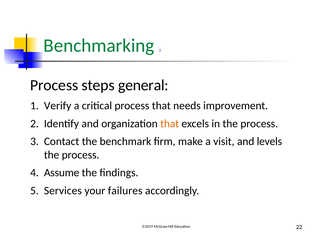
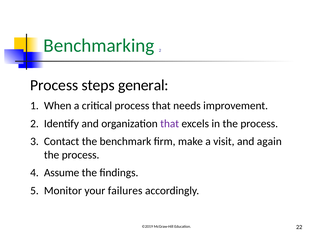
Verify: Verify -> When
that at (170, 124) colour: orange -> purple
levels: levels -> again
Services: Services -> Monitor
